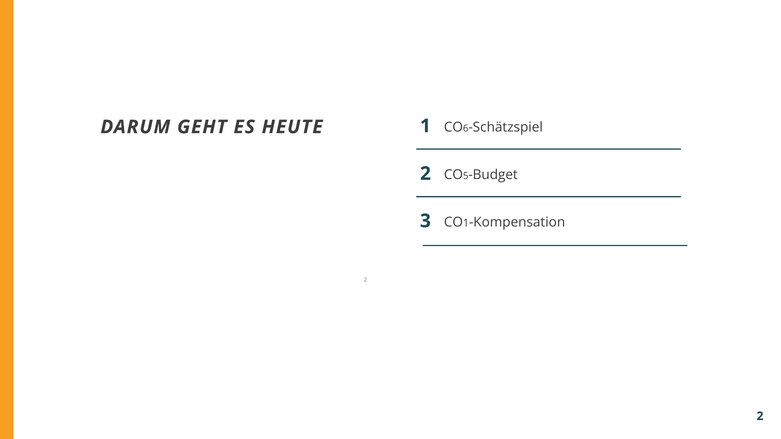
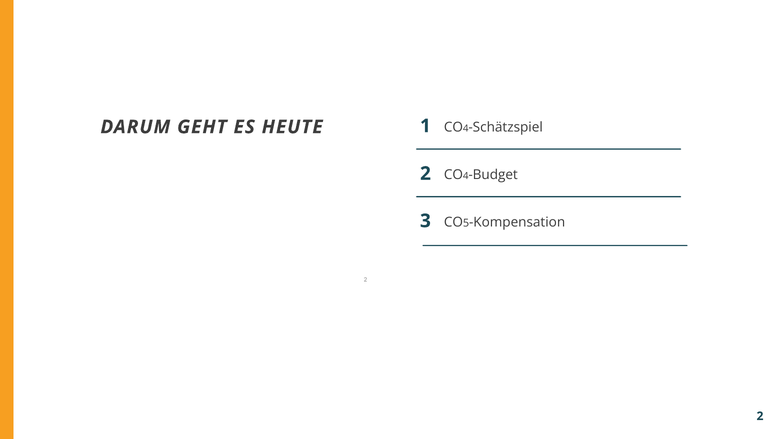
6 at (466, 128): 6 -> 4
5 at (466, 176): 5 -> 4
1 at (466, 223): 1 -> 5
